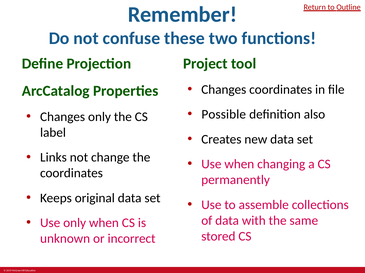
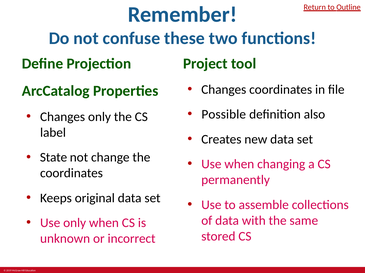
Links: Links -> State
